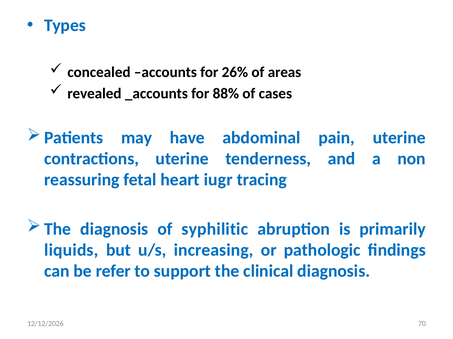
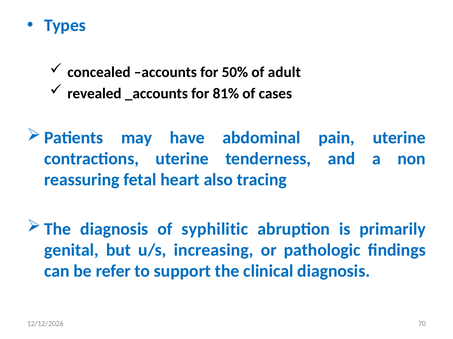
26%: 26% -> 50%
areas: areas -> adult
88%: 88% -> 81%
iugr: iugr -> also
liquids: liquids -> genital
